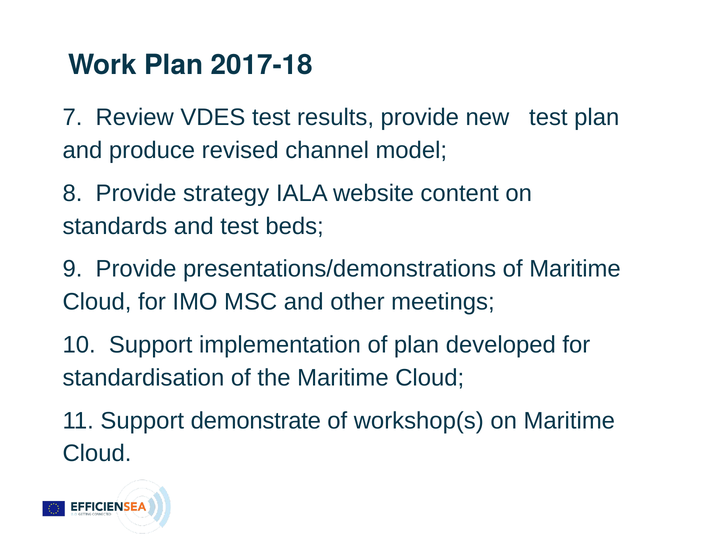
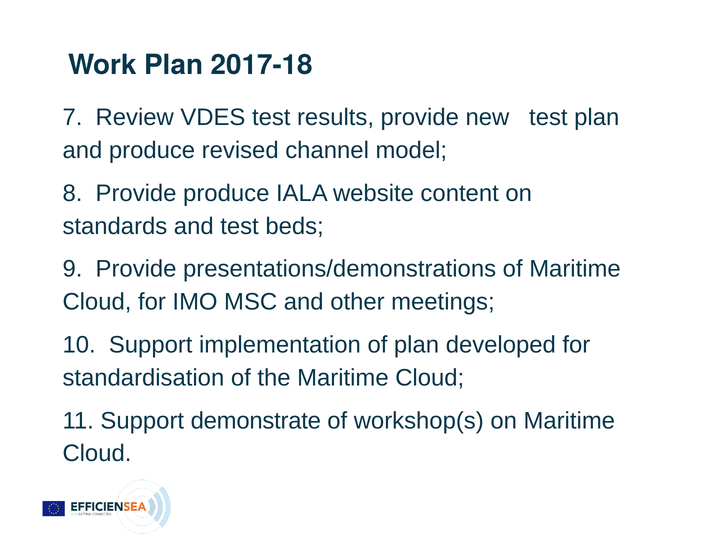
Provide strategy: strategy -> produce
